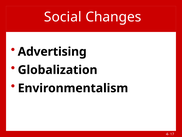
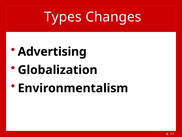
Social: Social -> Types
